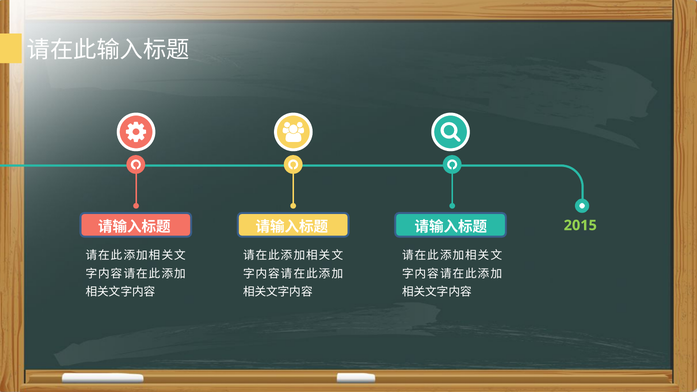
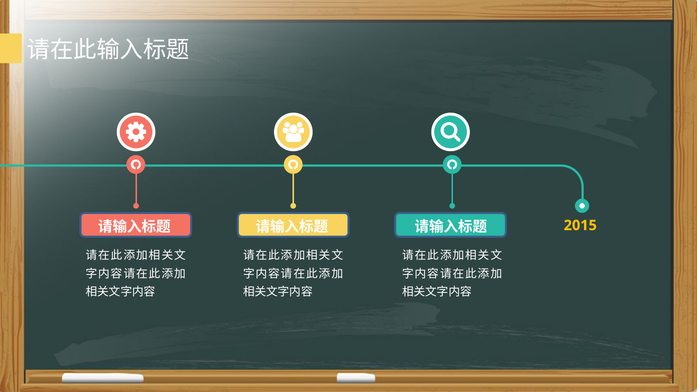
2015 colour: light green -> yellow
